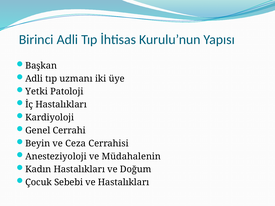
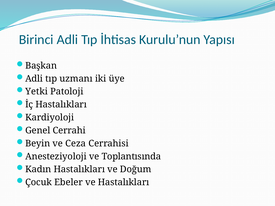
Müdahalenin: Müdahalenin -> Toplantısında
Sebebi: Sebebi -> Ebeler
